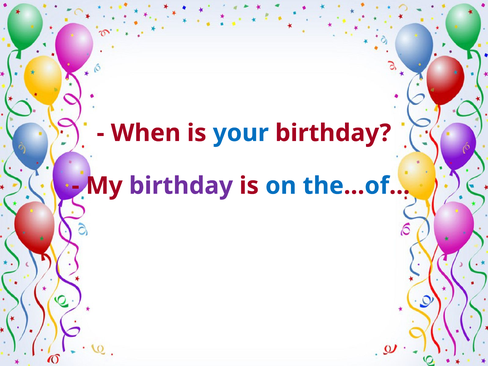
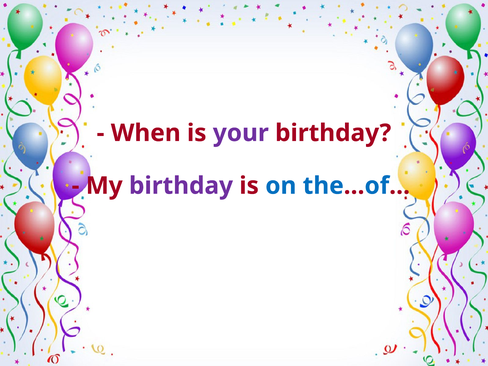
your colour: blue -> purple
